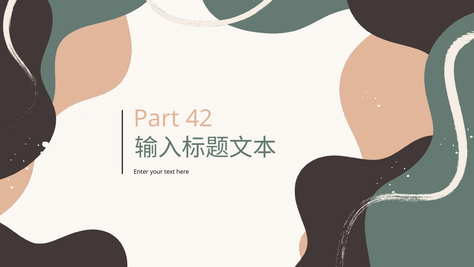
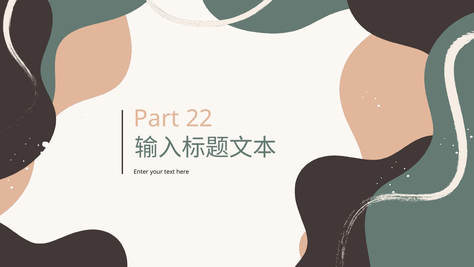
42: 42 -> 22
